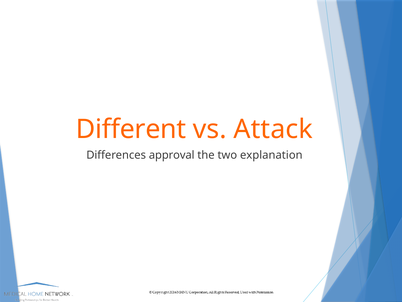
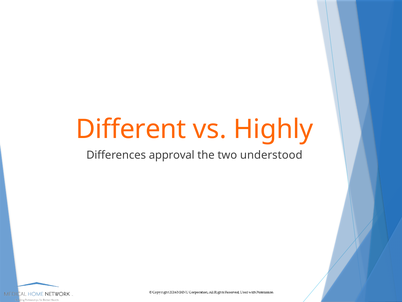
Attack: Attack -> Highly
explanation: explanation -> understood
